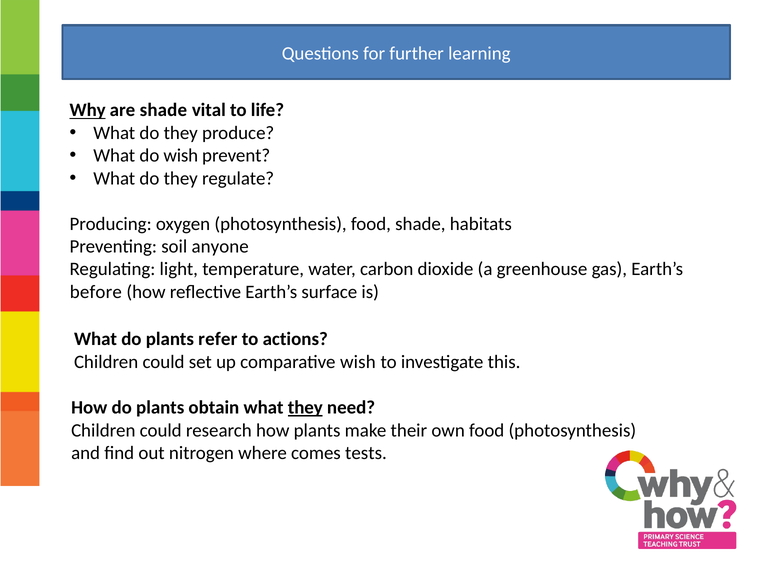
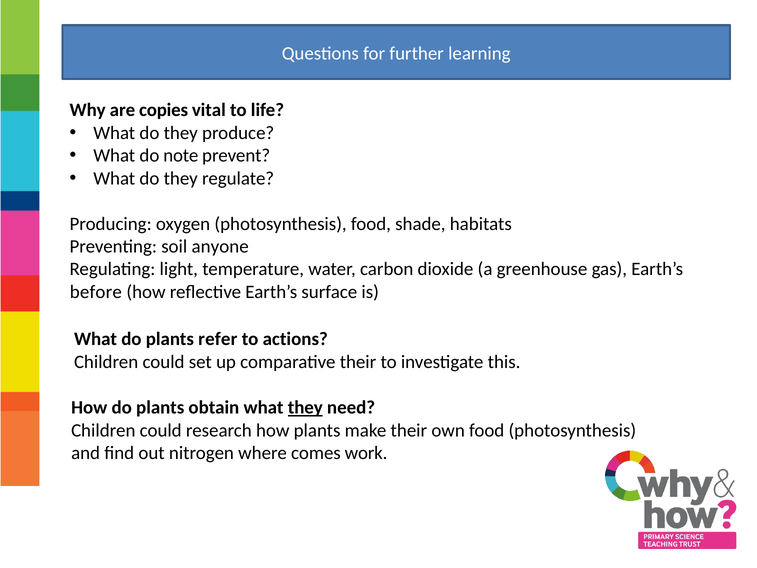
Why underline: present -> none
are shade: shade -> copies
do wish: wish -> note
comparative wish: wish -> their
tests: tests -> work
